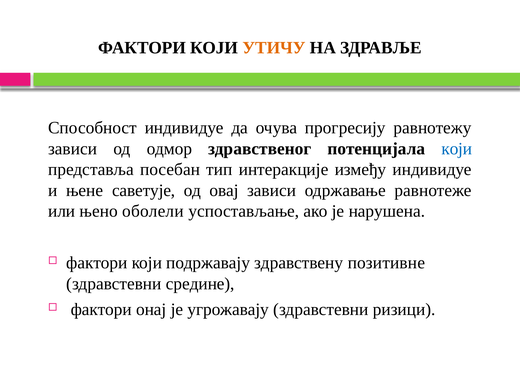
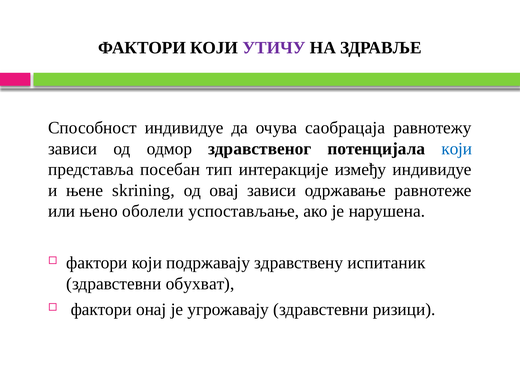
УТИЧУ colour: orange -> purple
прогресију: прогресију -> саобрацаја
саветује: саветује -> skrining
позитивне: позитивне -> испитаник
средине: средине -> обухват
